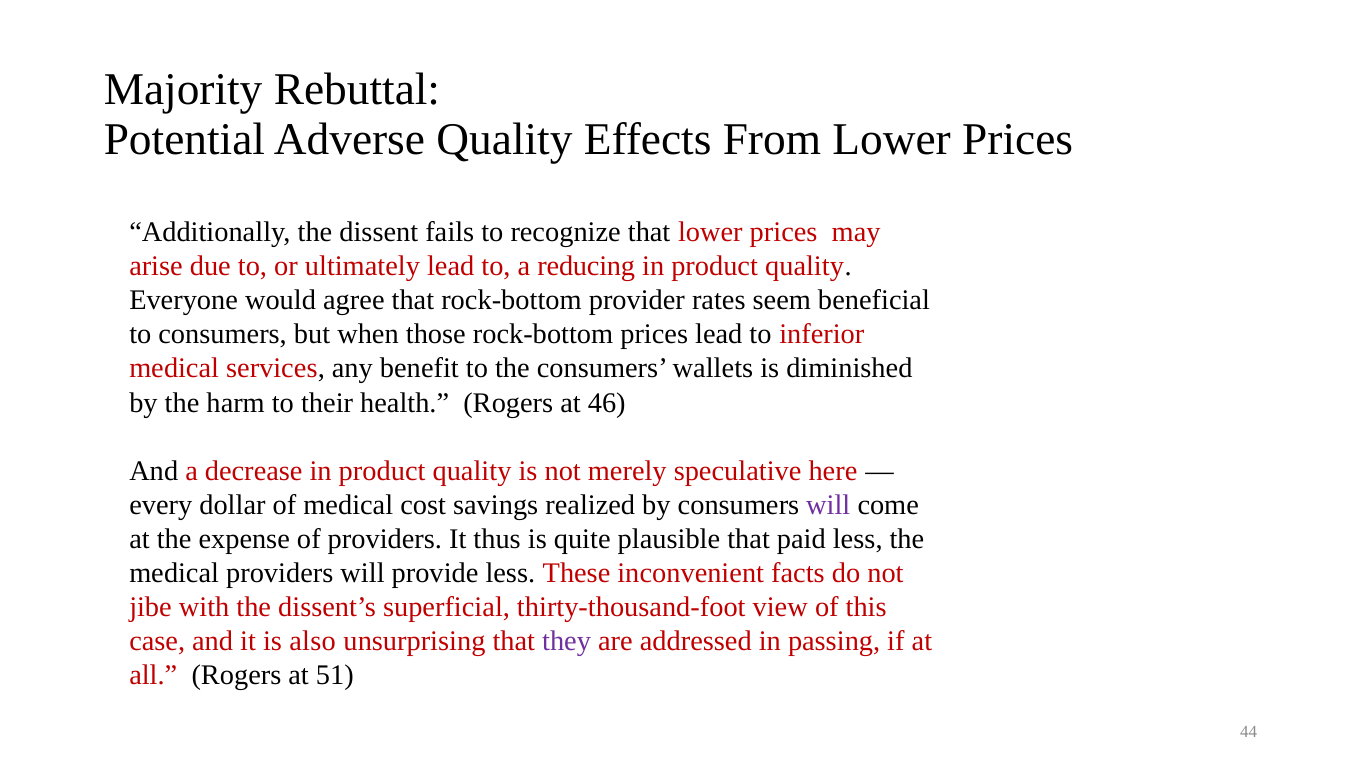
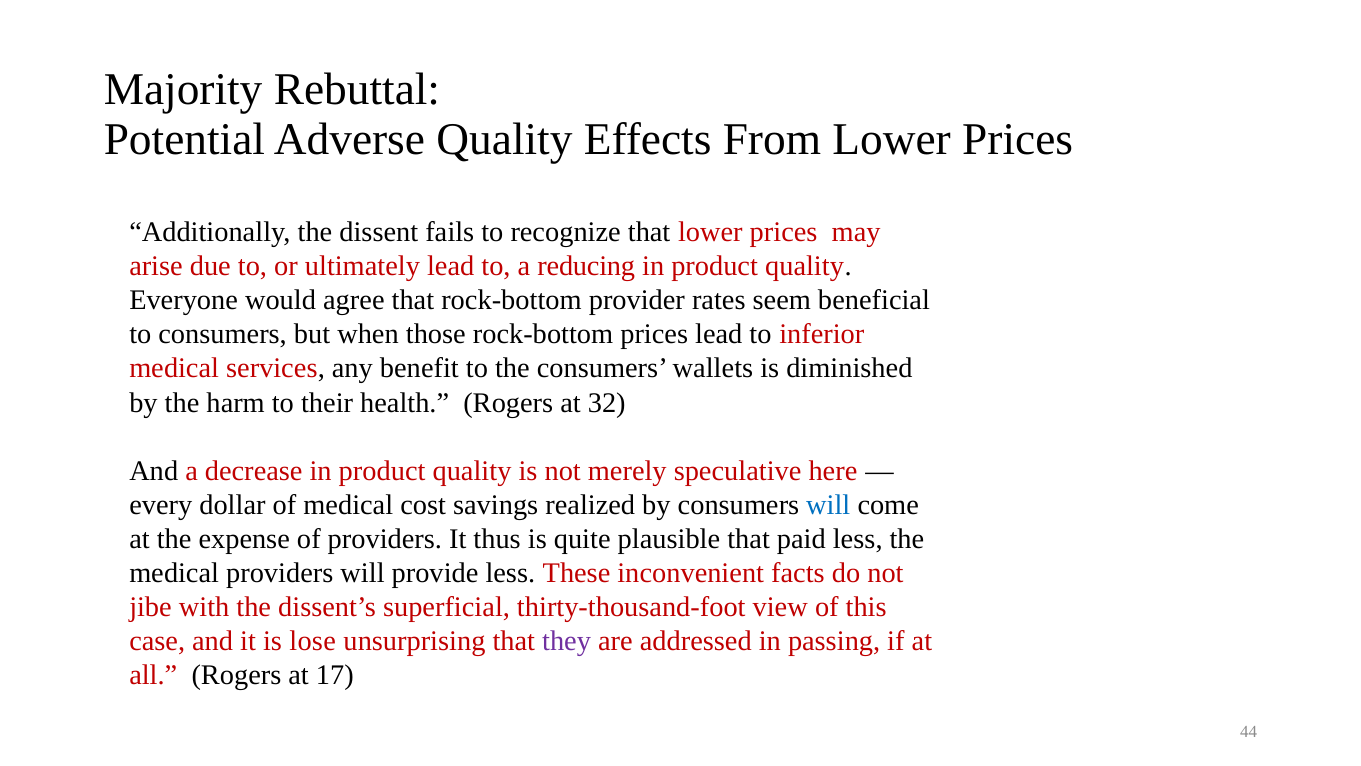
46: 46 -> 32
will at (828, 505) colour: purple -> blue
also: also -> lose
51: 51 -> 17
